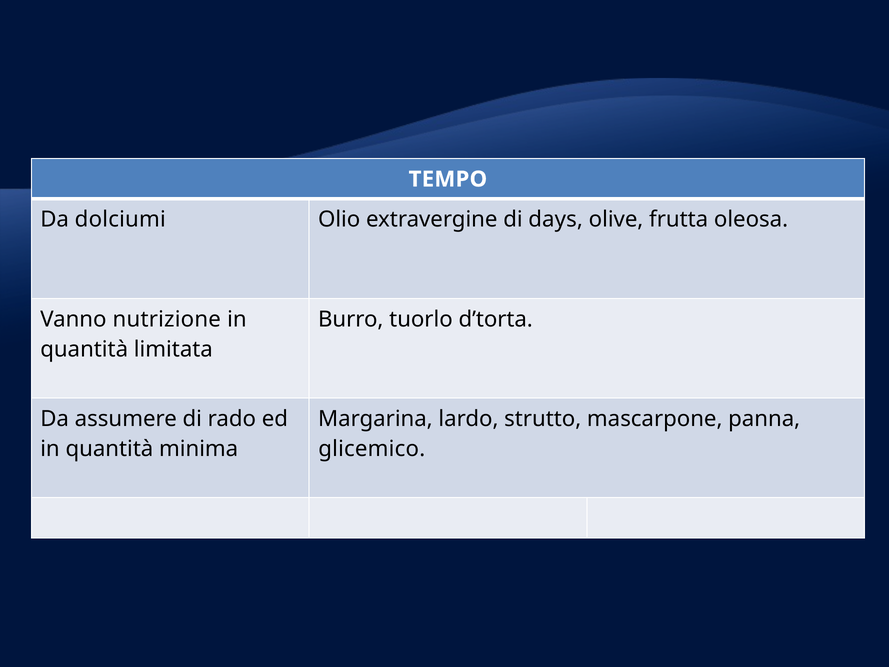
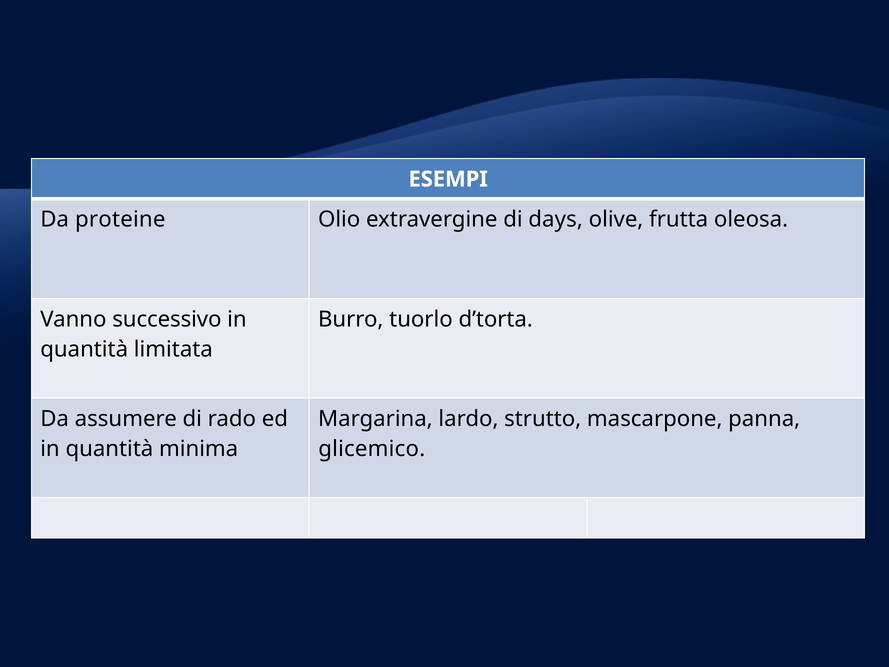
TEMPO: TEMPO -> ESEMPI
dolciumi: dolciumi -> proteine
nutrizione: nutrizione -> successivo
